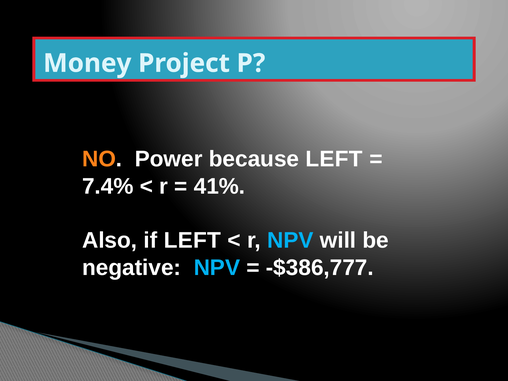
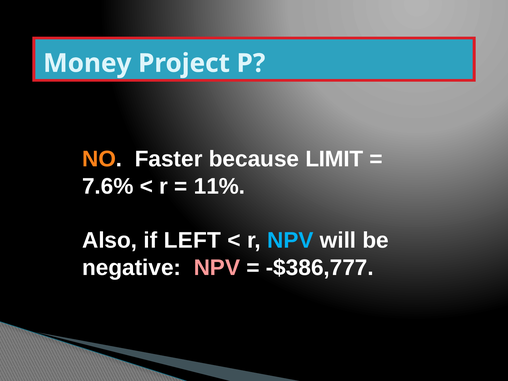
Power: Power -> Faster
because LEFT: LEFT -> LIMIT
7.4%: 7.4% -> 7.6%
41%: 41% -> 11%
NPV at (217, 268) colour: light blue -> pink
